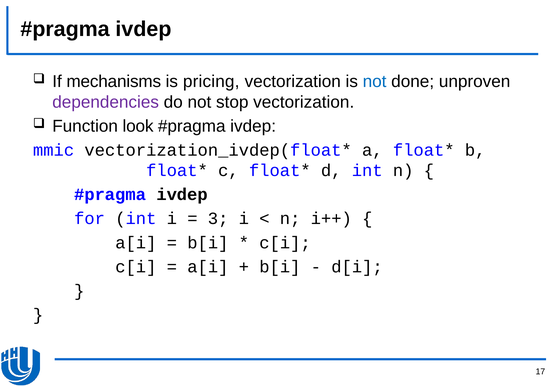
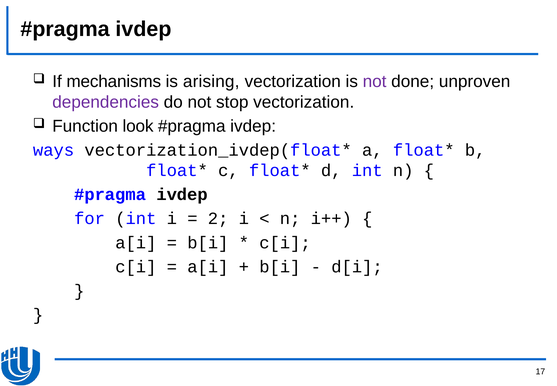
pricing: pricing -> arising
not at (375, 81) colour: blue -> purple
mmic: mmic -> ways
3: 3 -> 2
